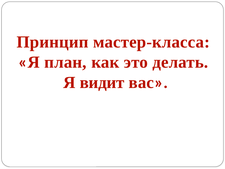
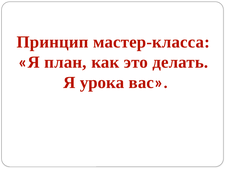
видит: видит -> урока
